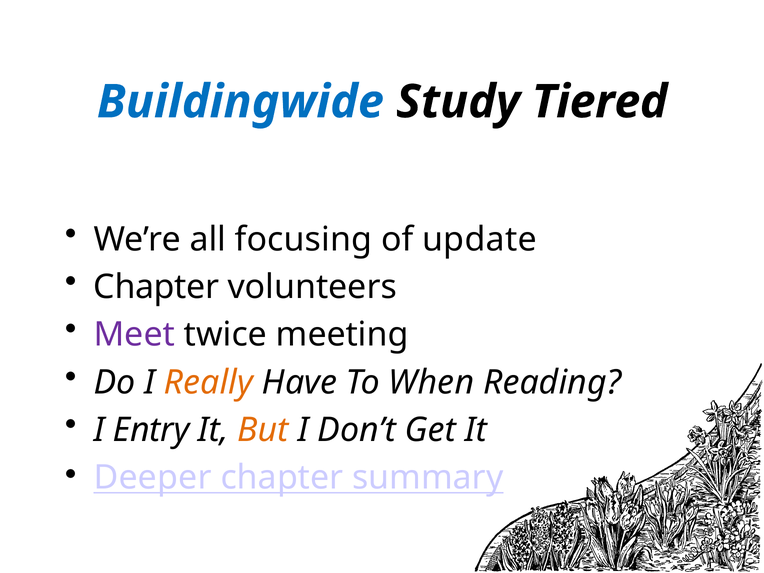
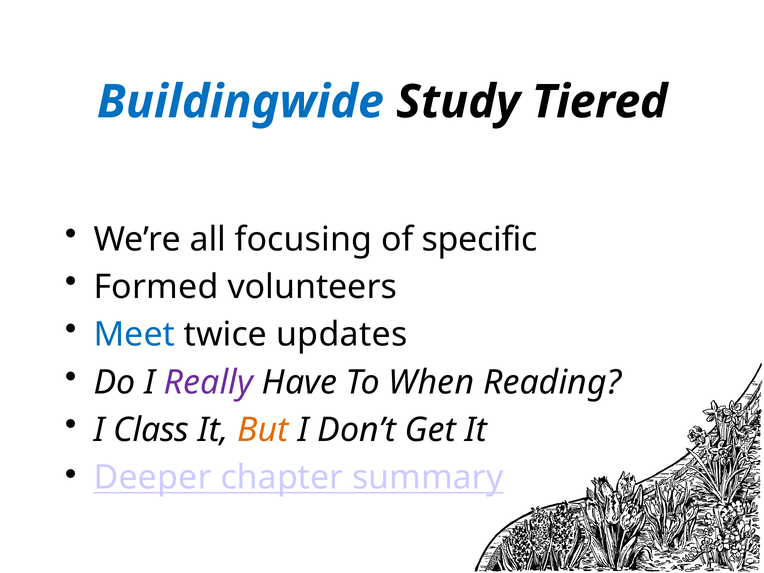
update: update -> specific
Chapter at (156, 287): Chapter -> Formed
Meet colour: purple -> blue
meeting: meeting -> updates
Really colour: orange -> purple
Entry: Entry -> Class
